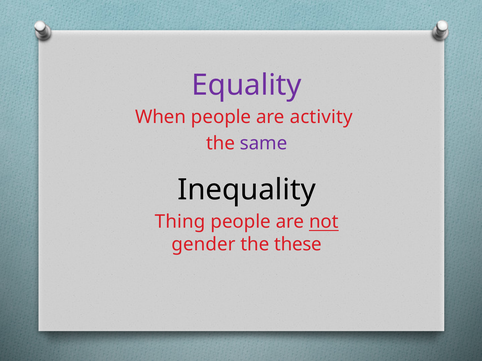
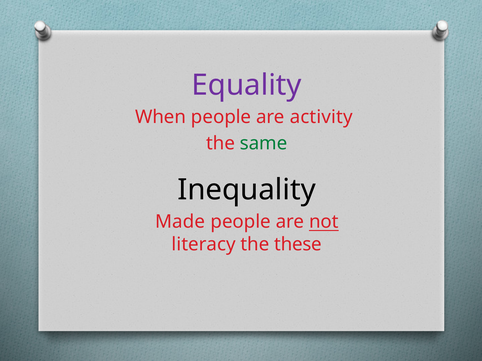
same colour: purple -> green
Thing: Thing -> Made
gender: gender -> literacy
